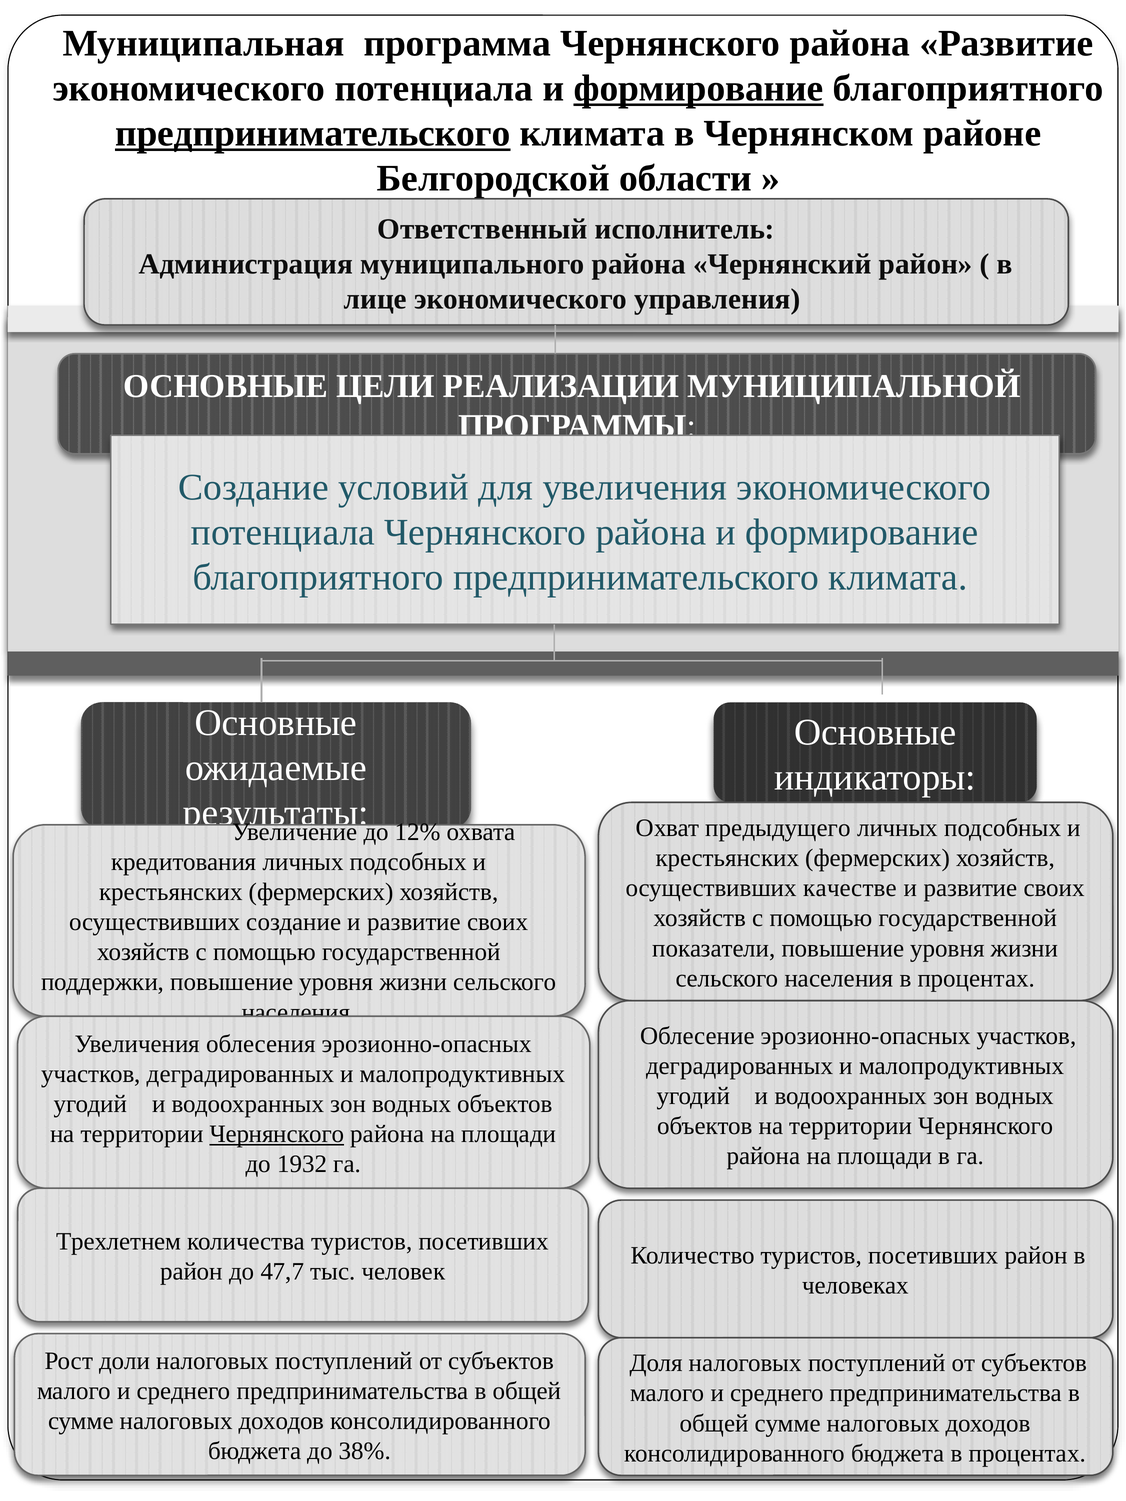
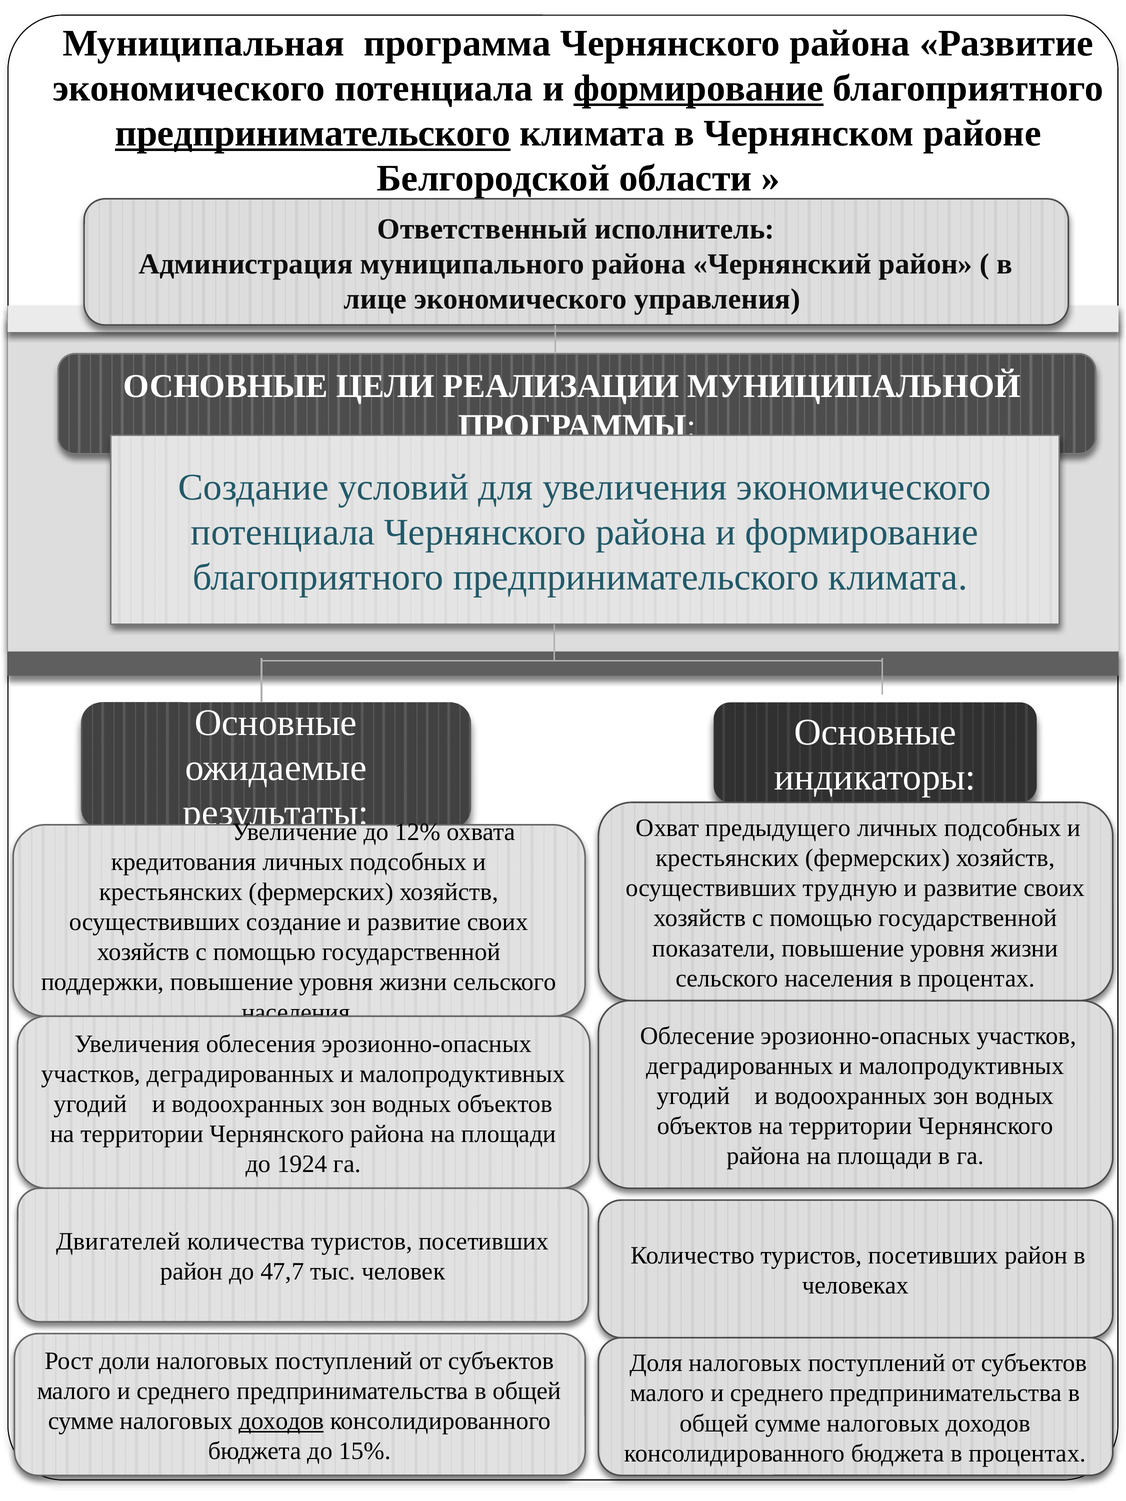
качестве: качестве -> трудную
Чернянского at (277, 1134) underline: present -> none
1932: 1932 -> 1924
Трехлетнем: Трехлетнем -> Двигателей
доходов at (281, 1422) underline: none -> present
38%: 38% -> 15%
